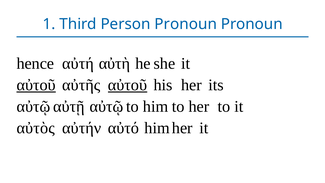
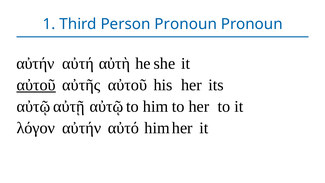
hence at (35, 63): hence -> αὐτήν
αὐτοῦ at (128, 85) underline: present -> none
αὐτὸς: αὐτὸς -> λόγον
